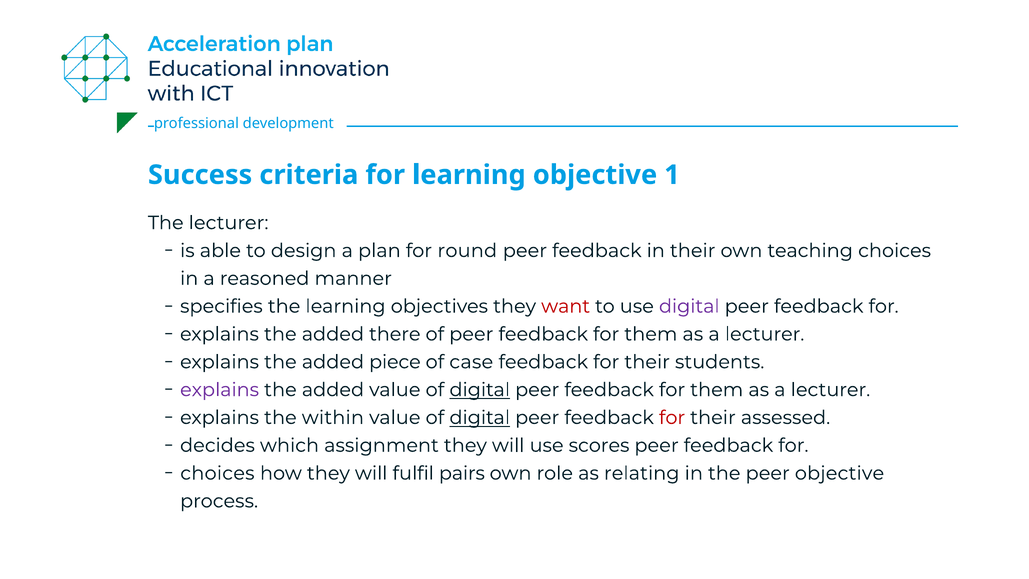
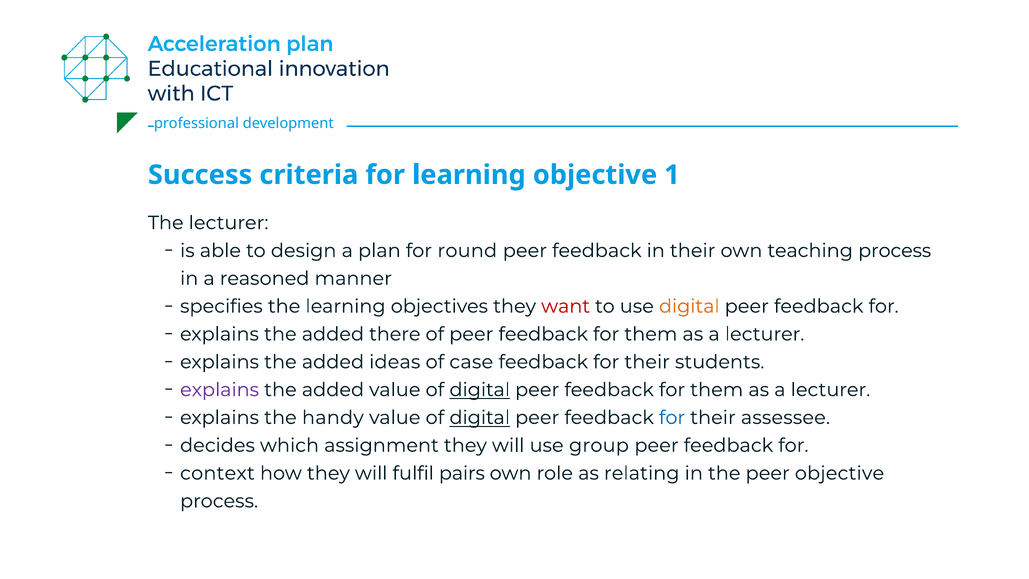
teaching choices: choices -> process
digital at (689, 306) colour: purple -> orange
piece: piece -> ideas
within: within -> handy
for at (672, 417) colour: red -> blue
assessed: assessed -> assessee
scores: scores -> group
choices at (217, 473): choices -> context
